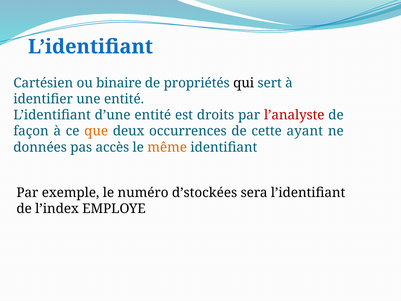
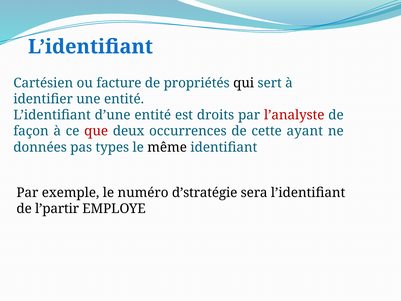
binaire: binaire -> facture
que colour: orange -> red
accès: accès -> types
même colour: orange -> black
d’stockées: d’stockées -> d’stratégie
l’index: l’index -> l’partir
